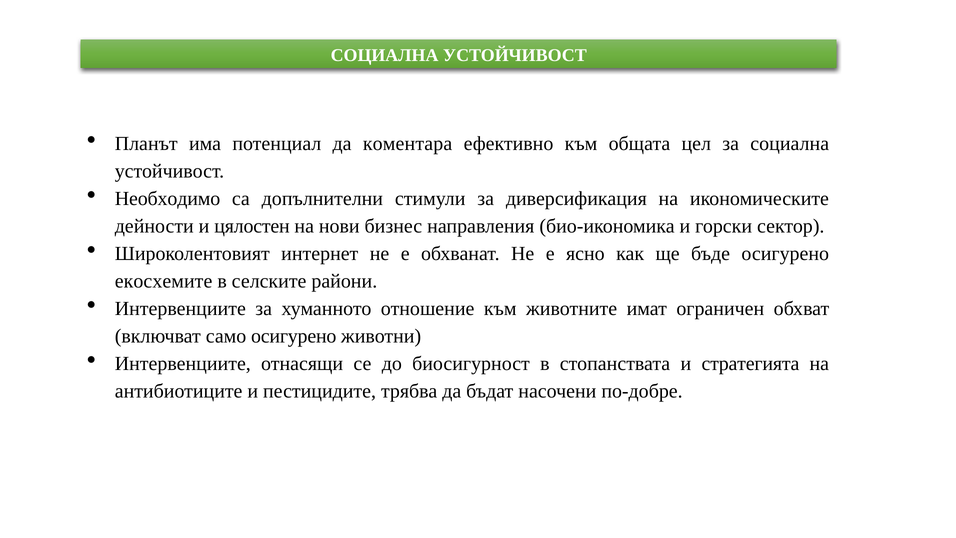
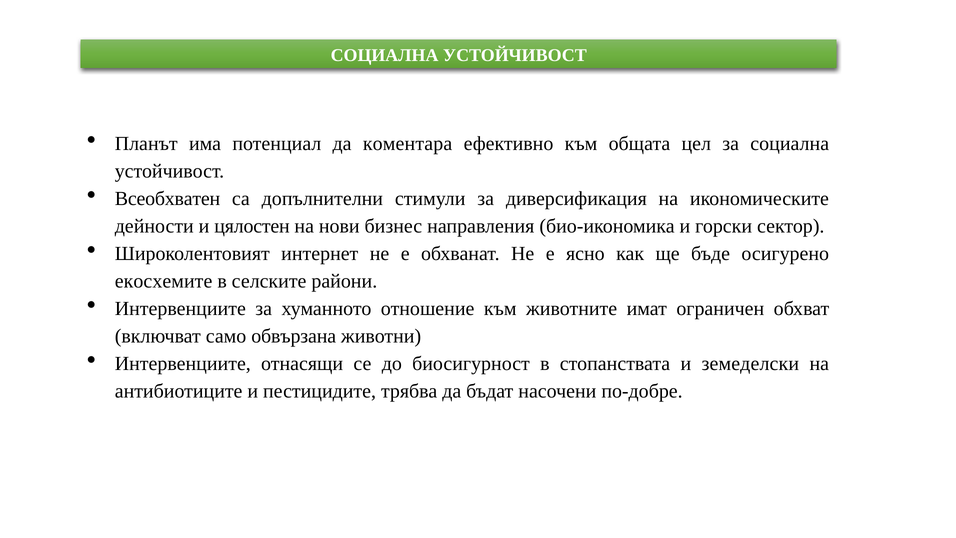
Необходимо: Необходимо -> Всеобхватен
само осигурено: осигурено -> обвързана
стратегията: стратегията -> земеделски
